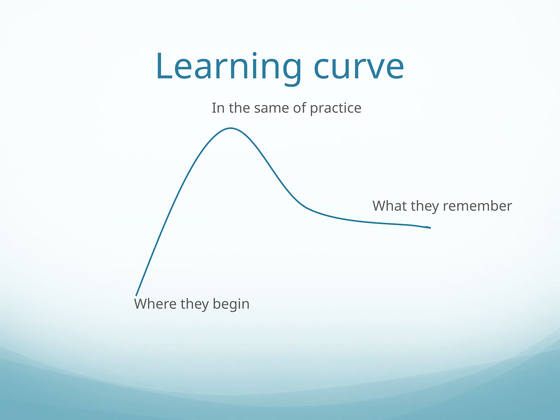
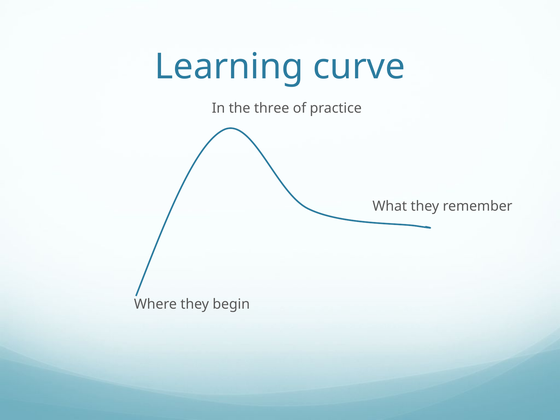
same: same -> three
